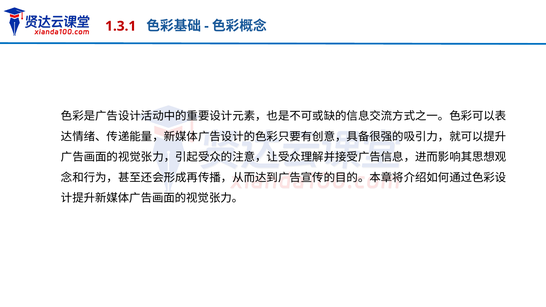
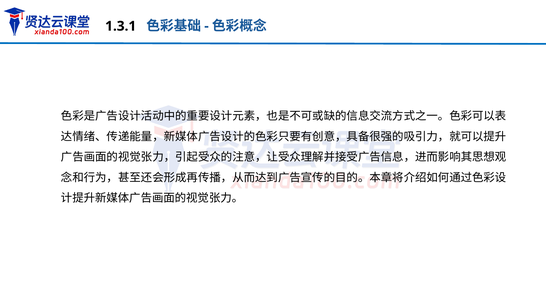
1.3.1 colour: red -> black
